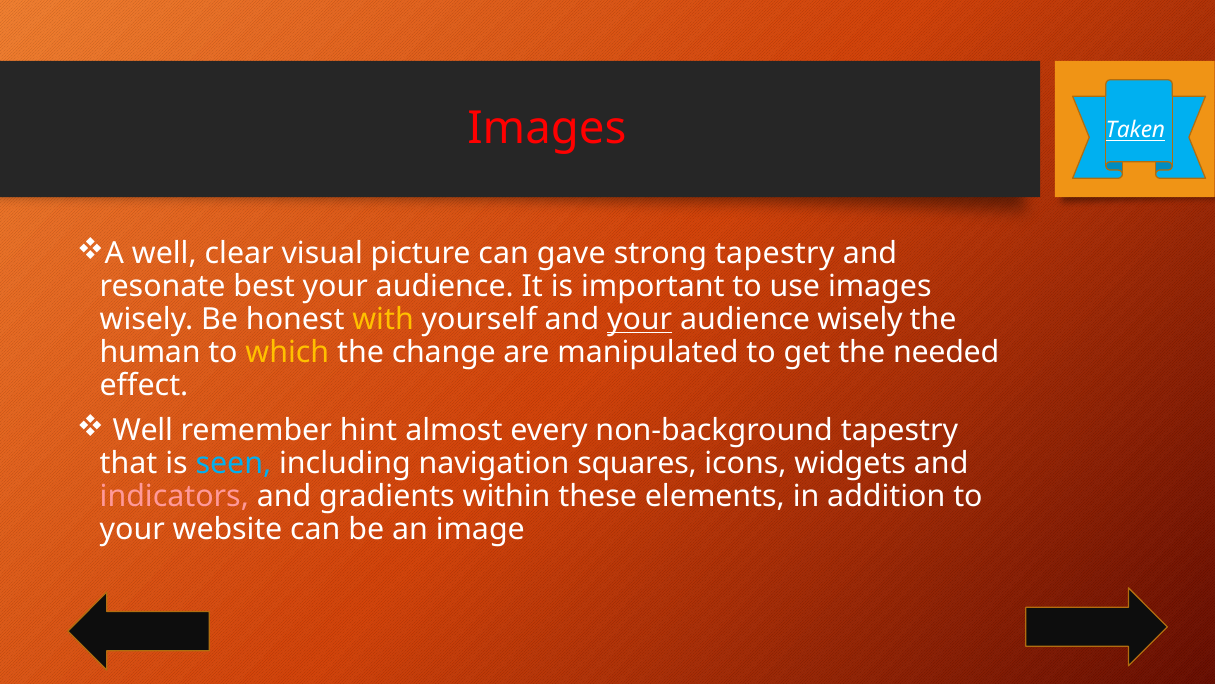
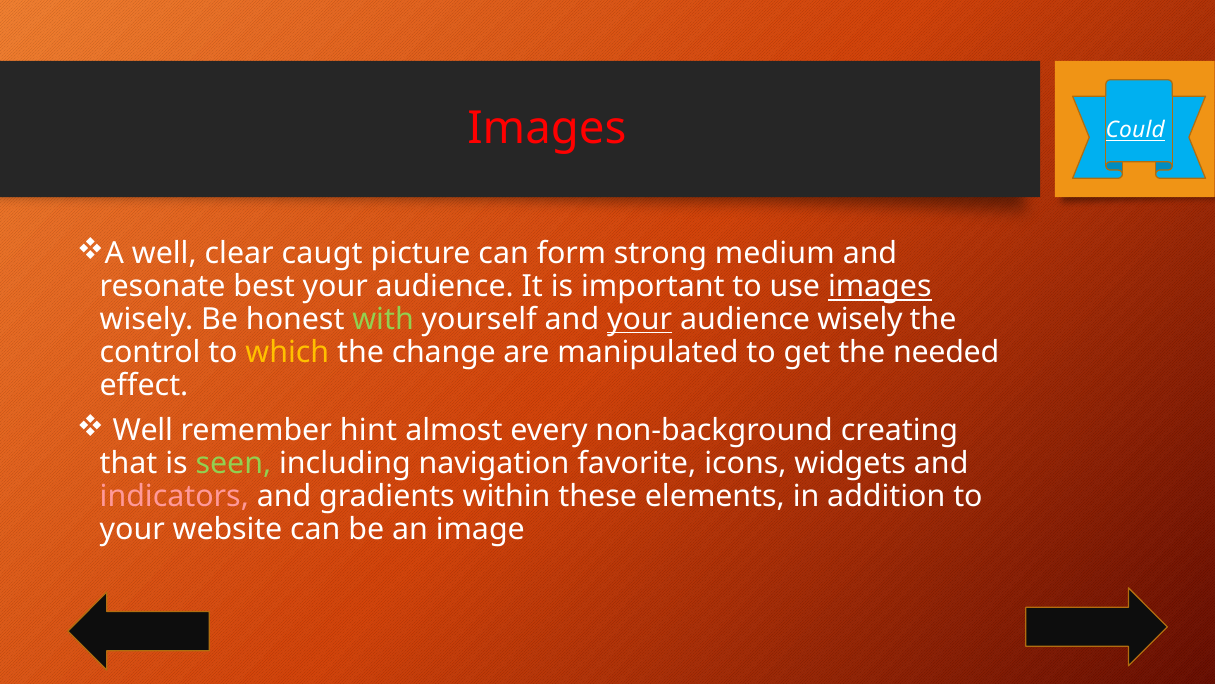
Taken: Taken -> Could
visual: visual -> caugt
gave: gave -> form
strong tapestry: tapestry -> medium
images at (880, 286) underline: none -> present
with colour: yellow -> light green
human: human -> control
non-background tapestry: tapestry -> creating
seen colour: light blue -> light green
squares: squares -> favorite
